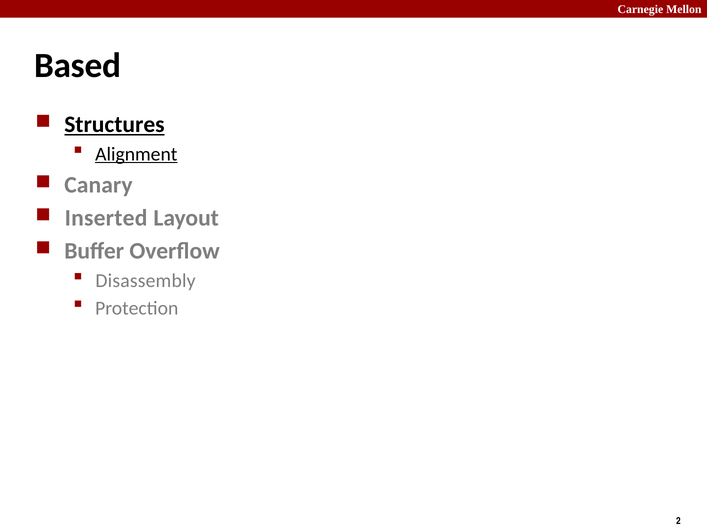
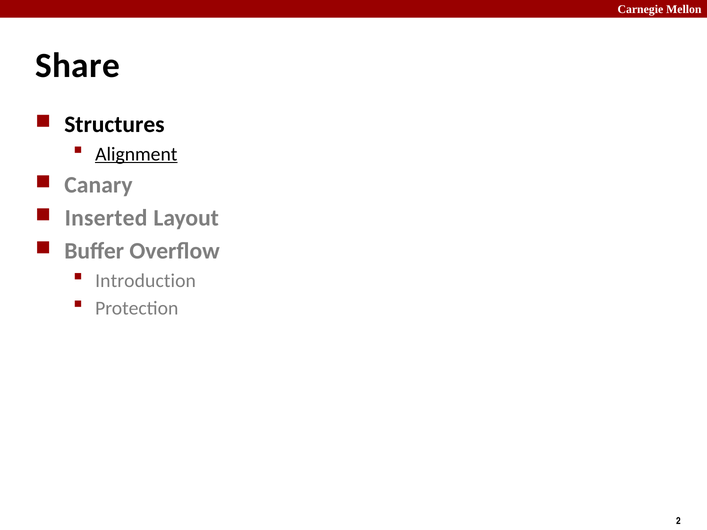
Based: Based -> Share
Structures underline: present -> none
Disassembly: Disassembly -> Introduction
